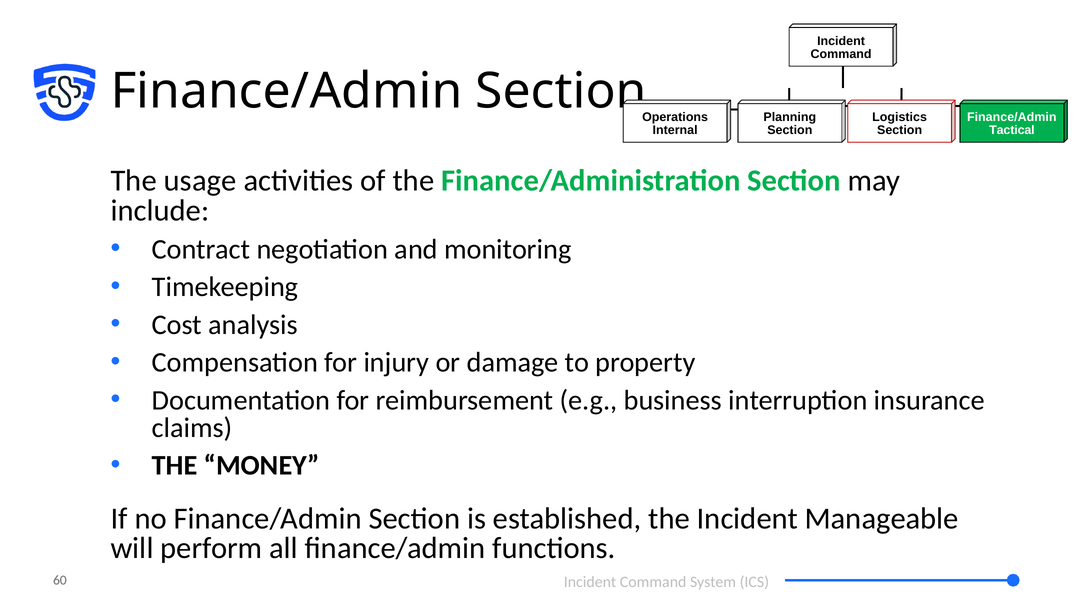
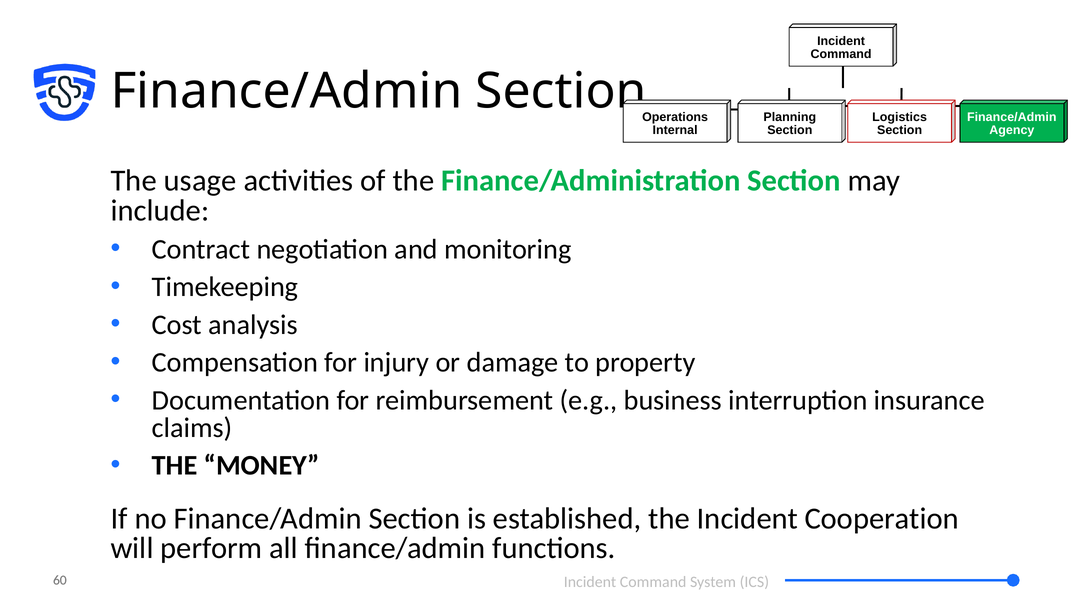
Tactical: Tactical -> Agency
Manageable: Manageable -> Cooperation
